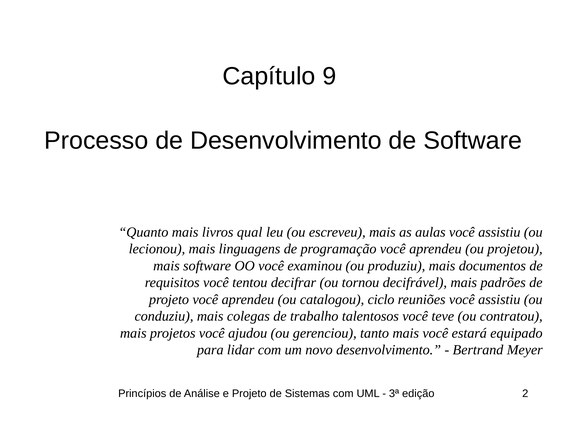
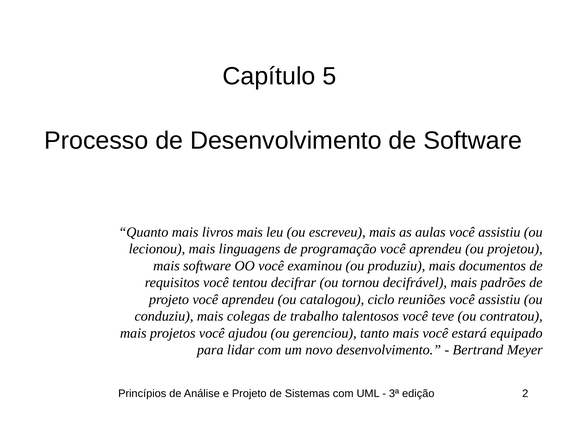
9: 9 -> 5
livros qual: qual -> mais
